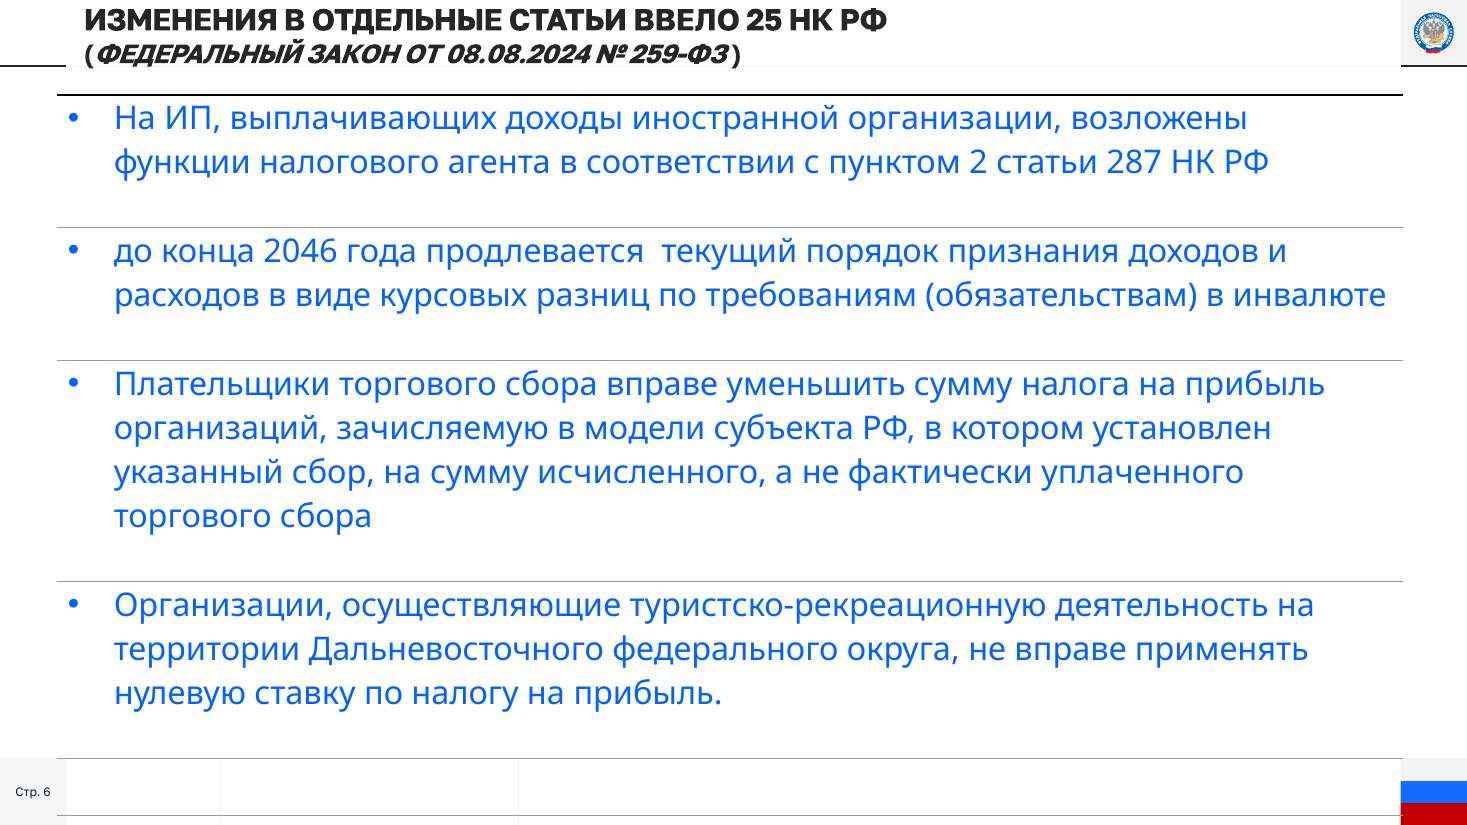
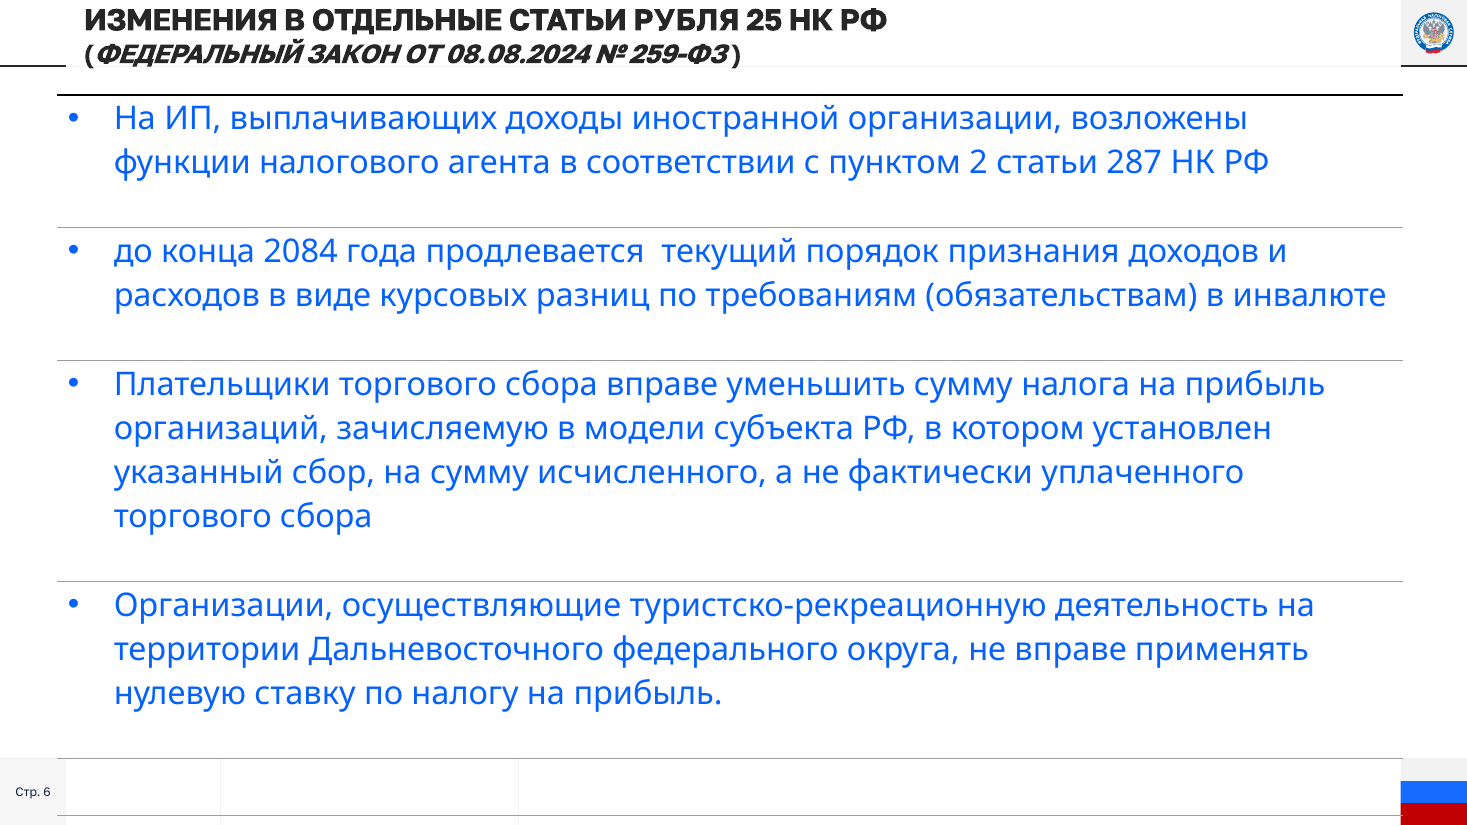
ВВЕЛО: ВВЕЛО -> РУБЛЯ
2046: 2046 -> 2084
